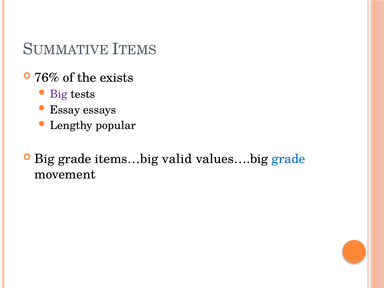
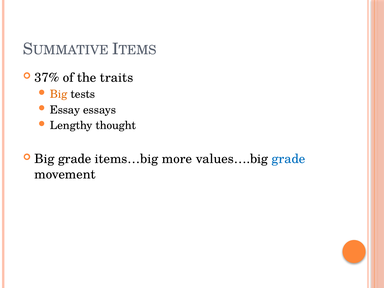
76%: 76% -> 37%
exists: exists -> traits
Big at (59, 94) colour: purple -> orange
popular: popular -> thought
valid: valid -> more
